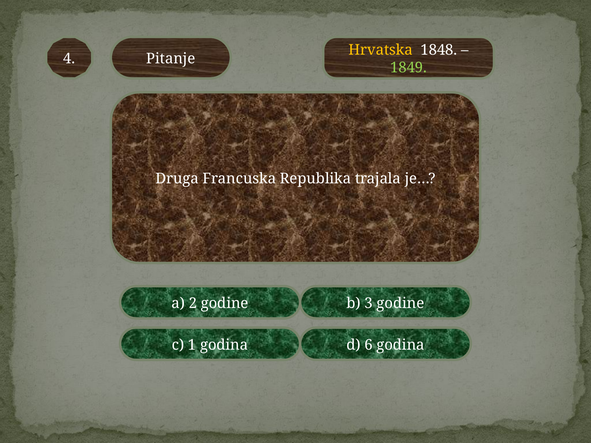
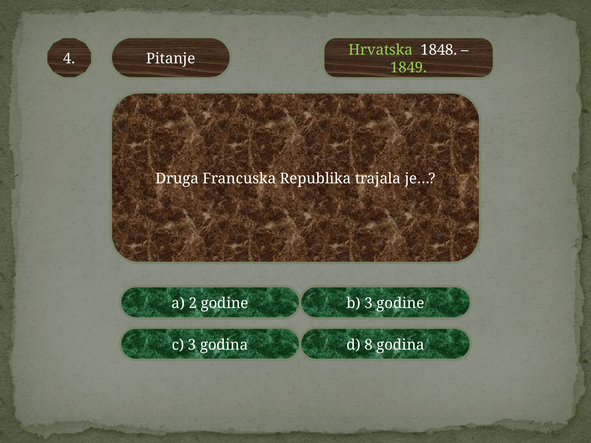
Hrvatska colour: yellow -> light green
c 1: 1 -> 3
6: 6 -> 8
